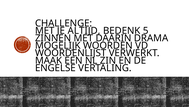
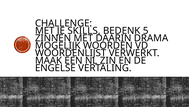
ALTIJD: ALTIJD -> SKILLS
